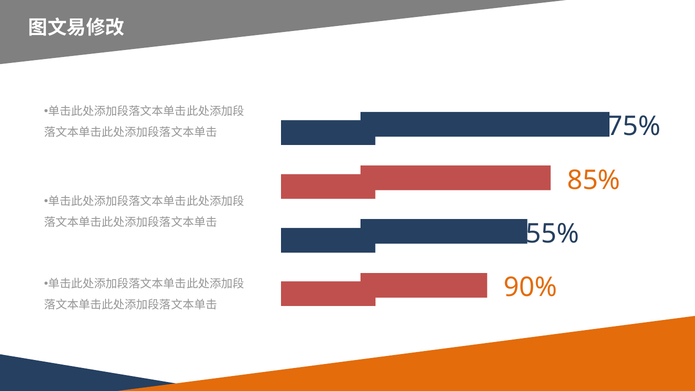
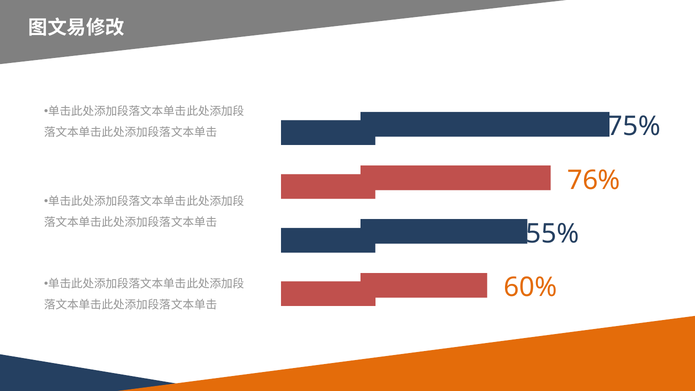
85%: 85% -> 76%
90%: 90% -> 60%
